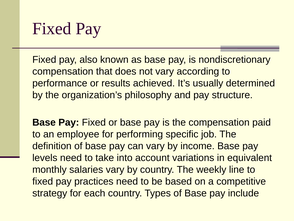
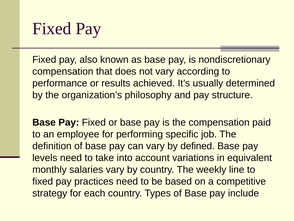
income: income -> defined
